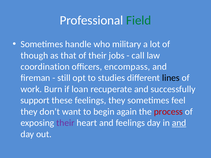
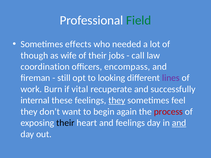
handle: handle -> effects
military: military -> needed
that: that -> wife
studies: studies -> looking
lines colour: black -> purple
loan: loan -> vital
support: support -> internal
they at (117, 101) underline: none -> present
their at (65, 123) colour: purple -> black
